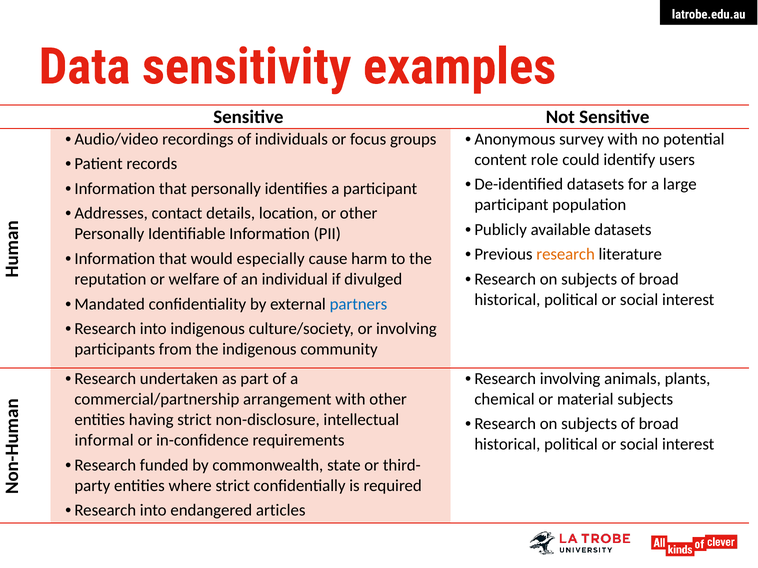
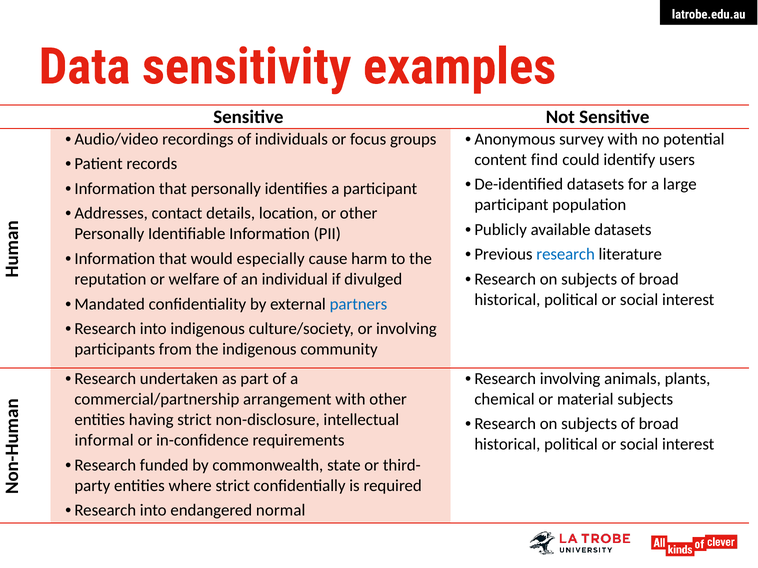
role: role -> find
research at (566, 255) colour: orange -> blue
articles: articles -> normal
